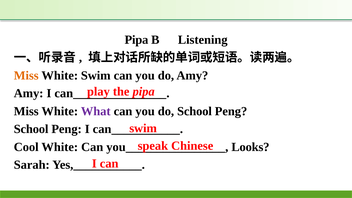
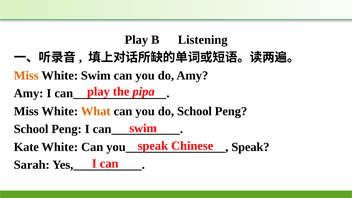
Pipa at (136, 40): Pipa -> Play
What colour: purple -> orange
Cool: Cool -> Kate
Looks at (250, 147): Looks -> Speak
